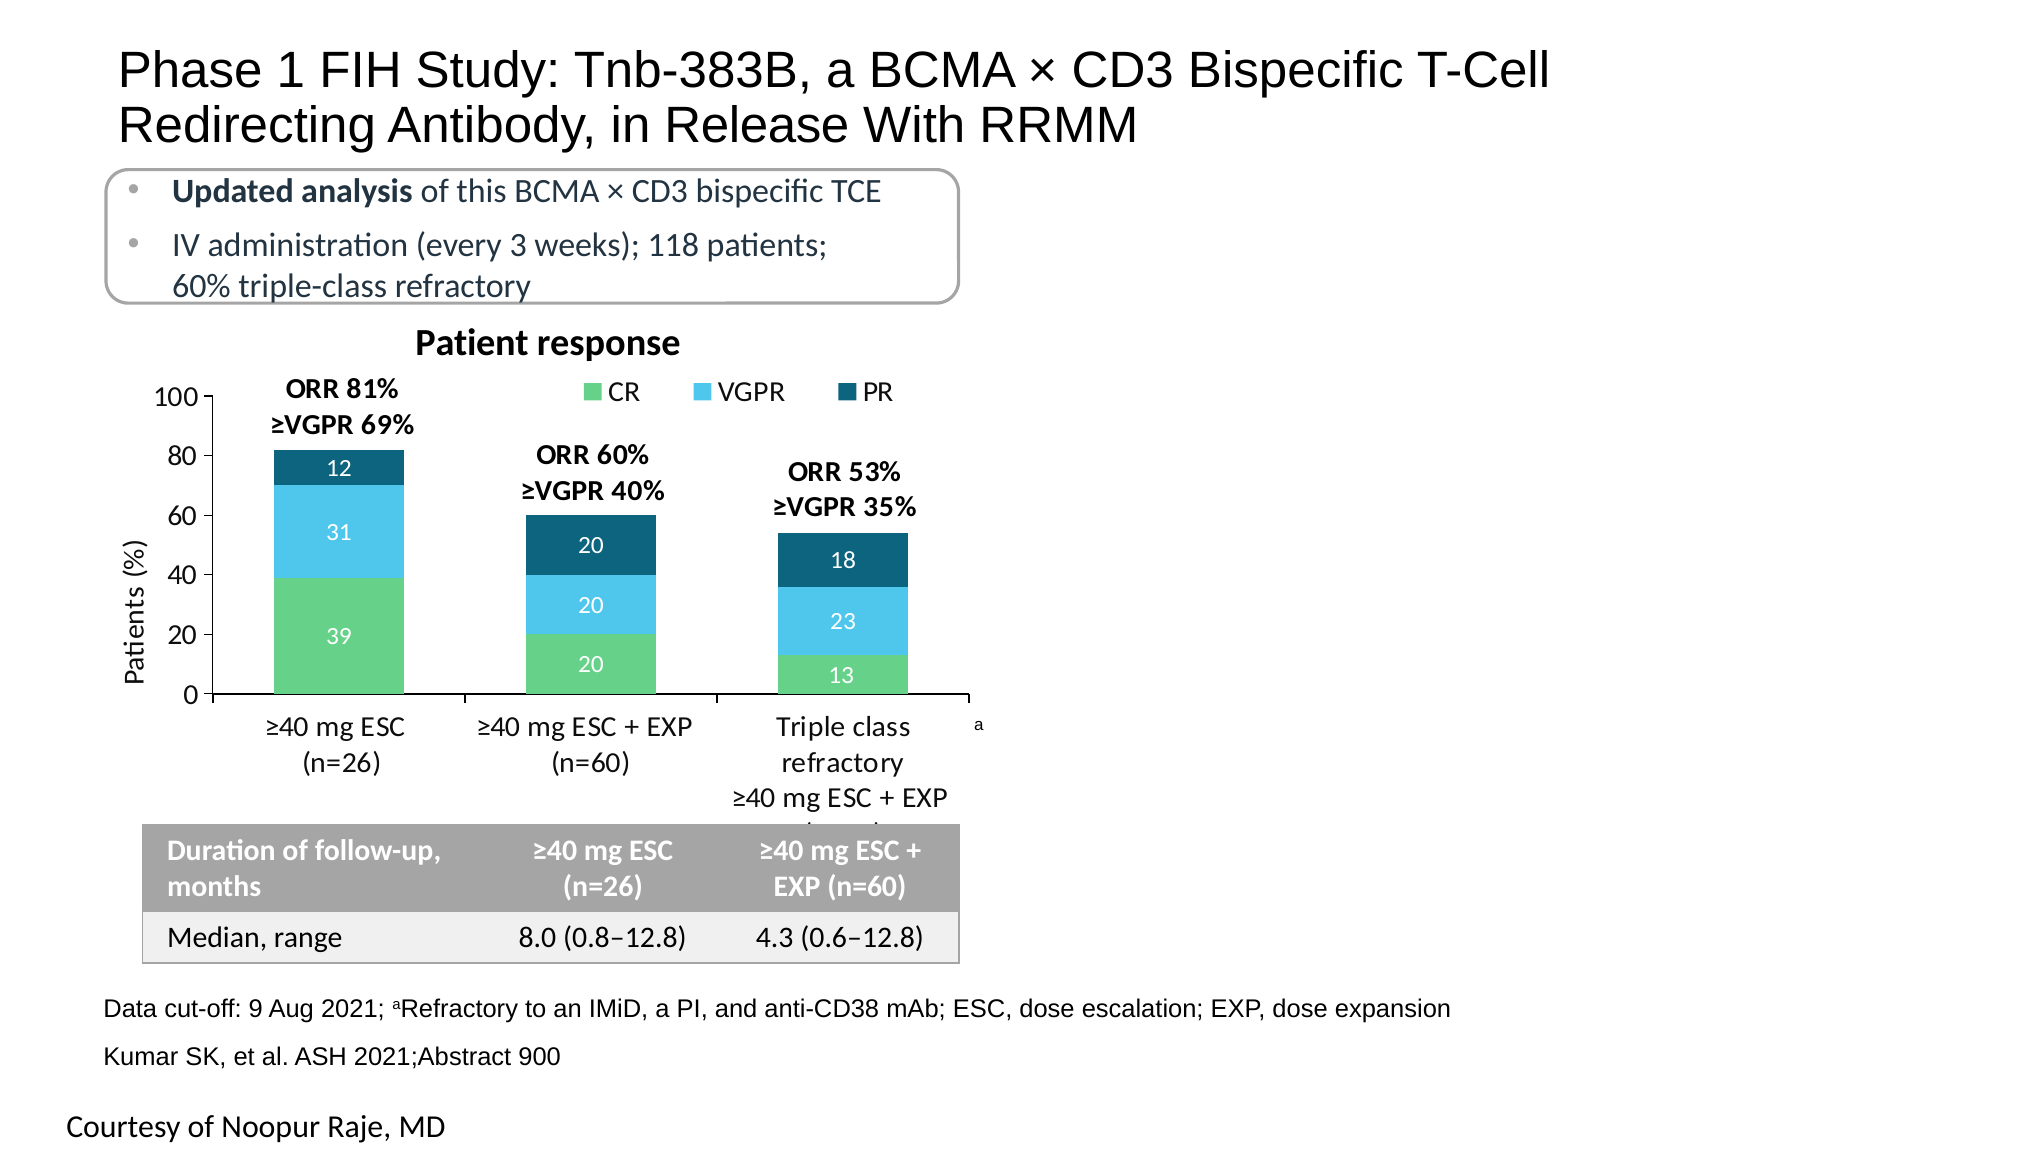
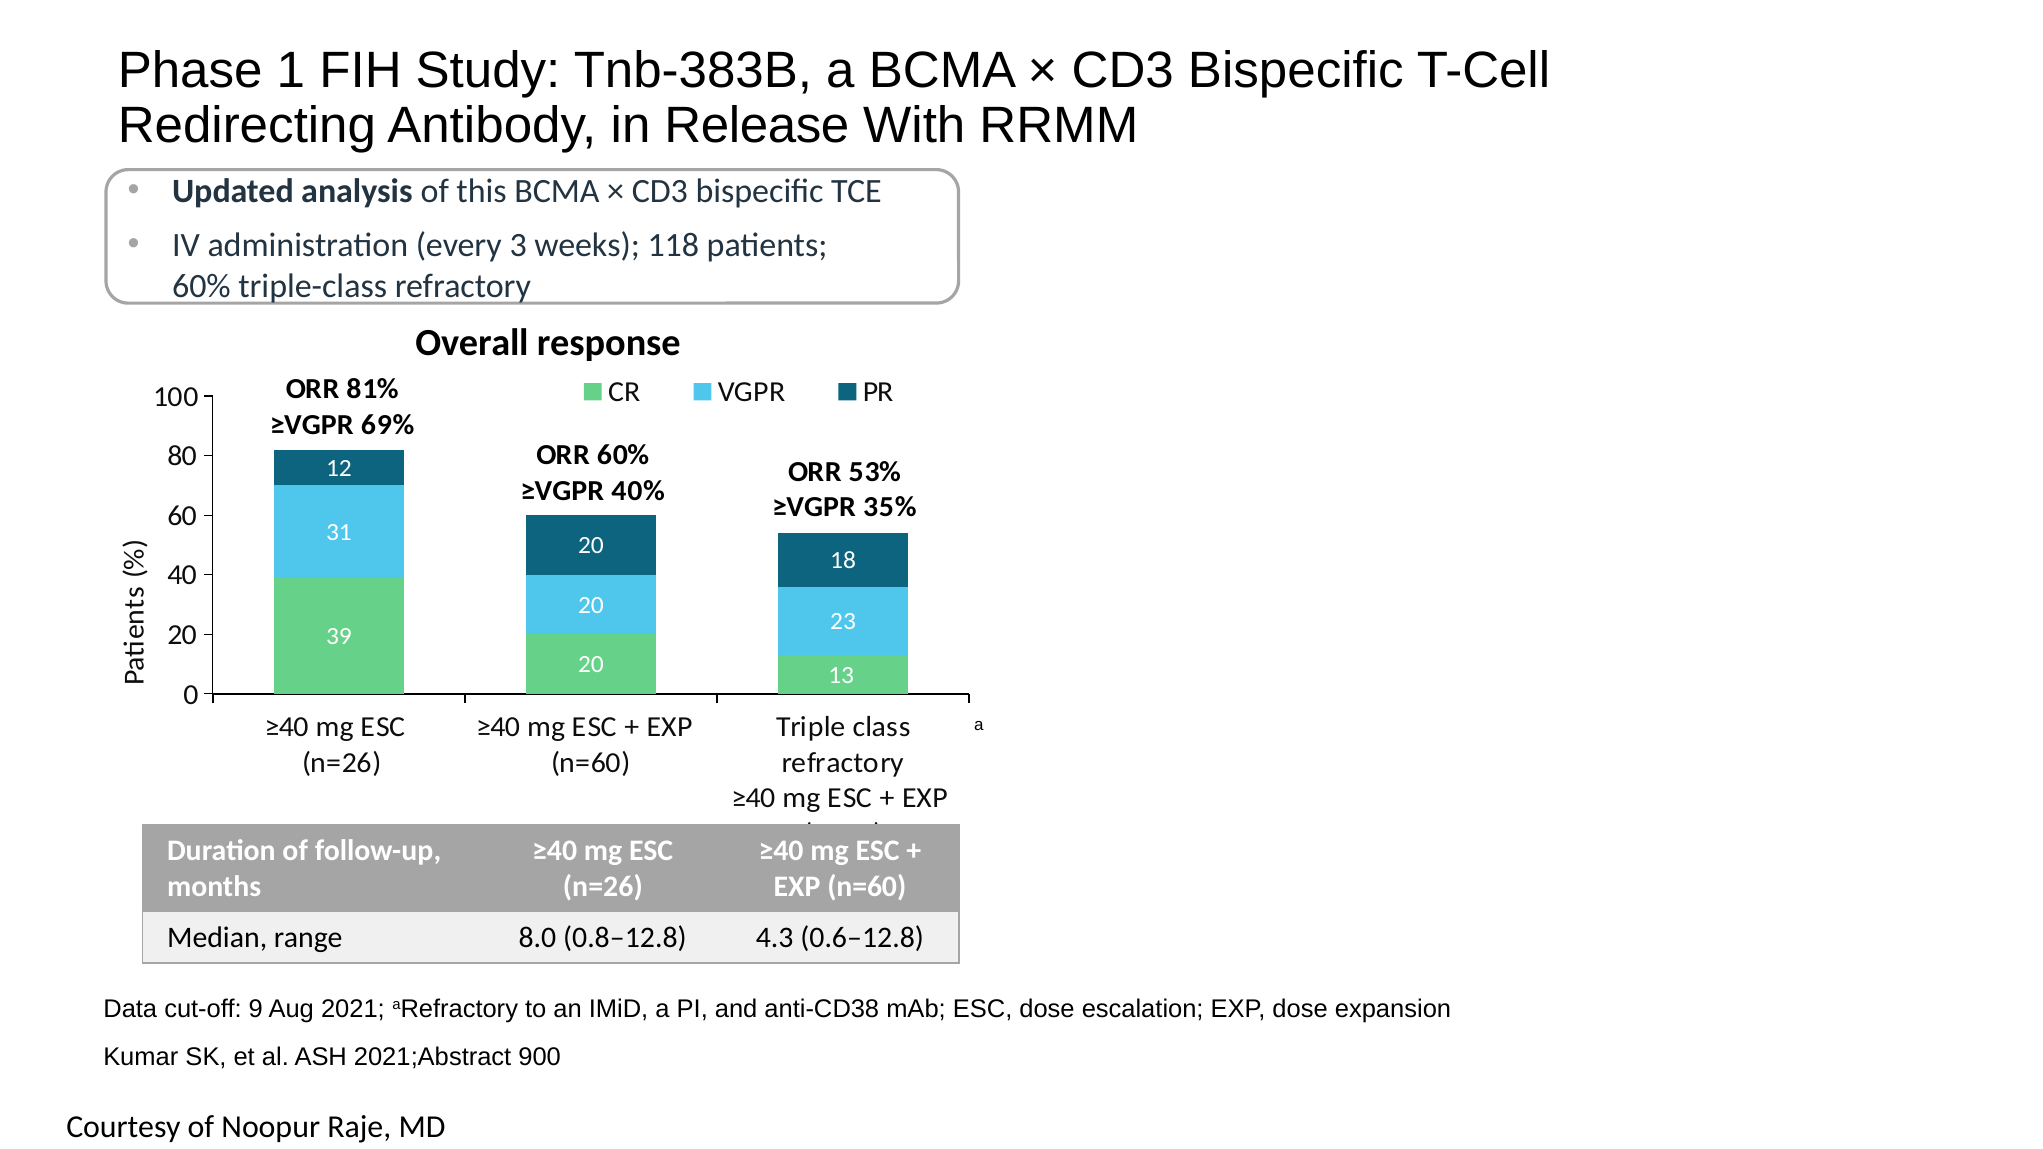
Patient: Patient -> Overall
